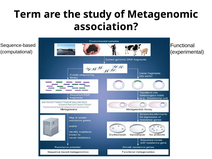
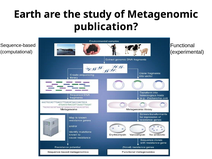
Term: Term -> Earth
association: association -> publication
